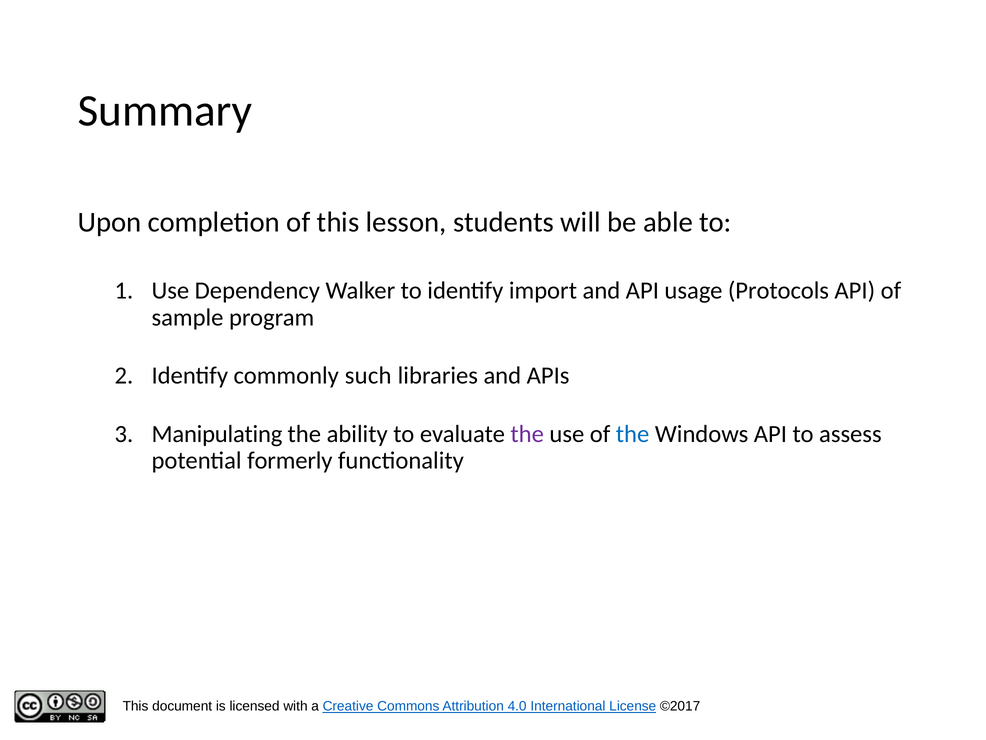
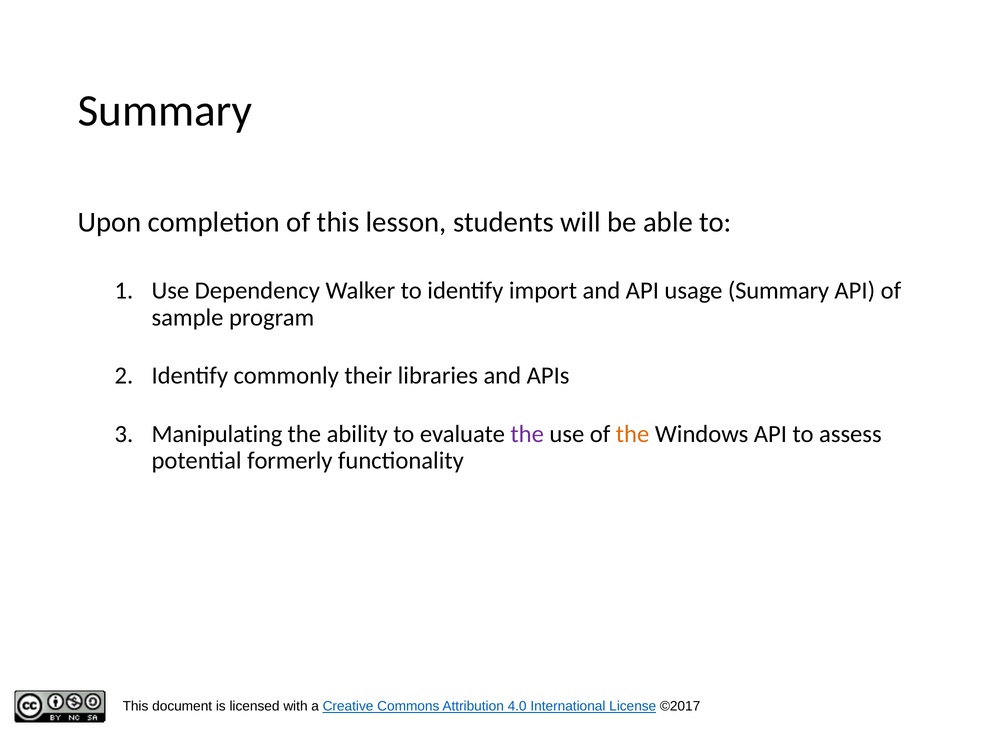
usage Protocols: Protocols -> Summary
such: such -> their
the at (633, 434) colour: blue -> orange
